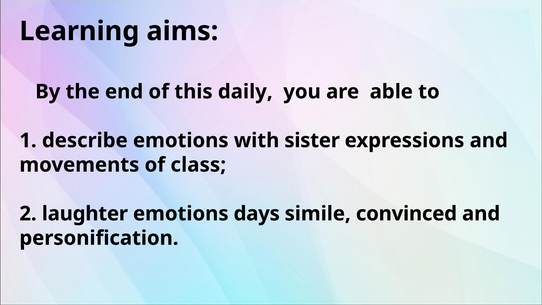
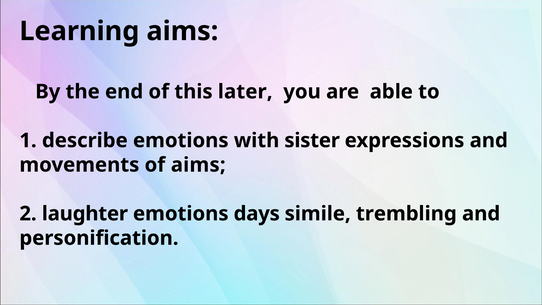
daily: daily -> later
of class: class -> aims
convinced: convinced -> trembling
